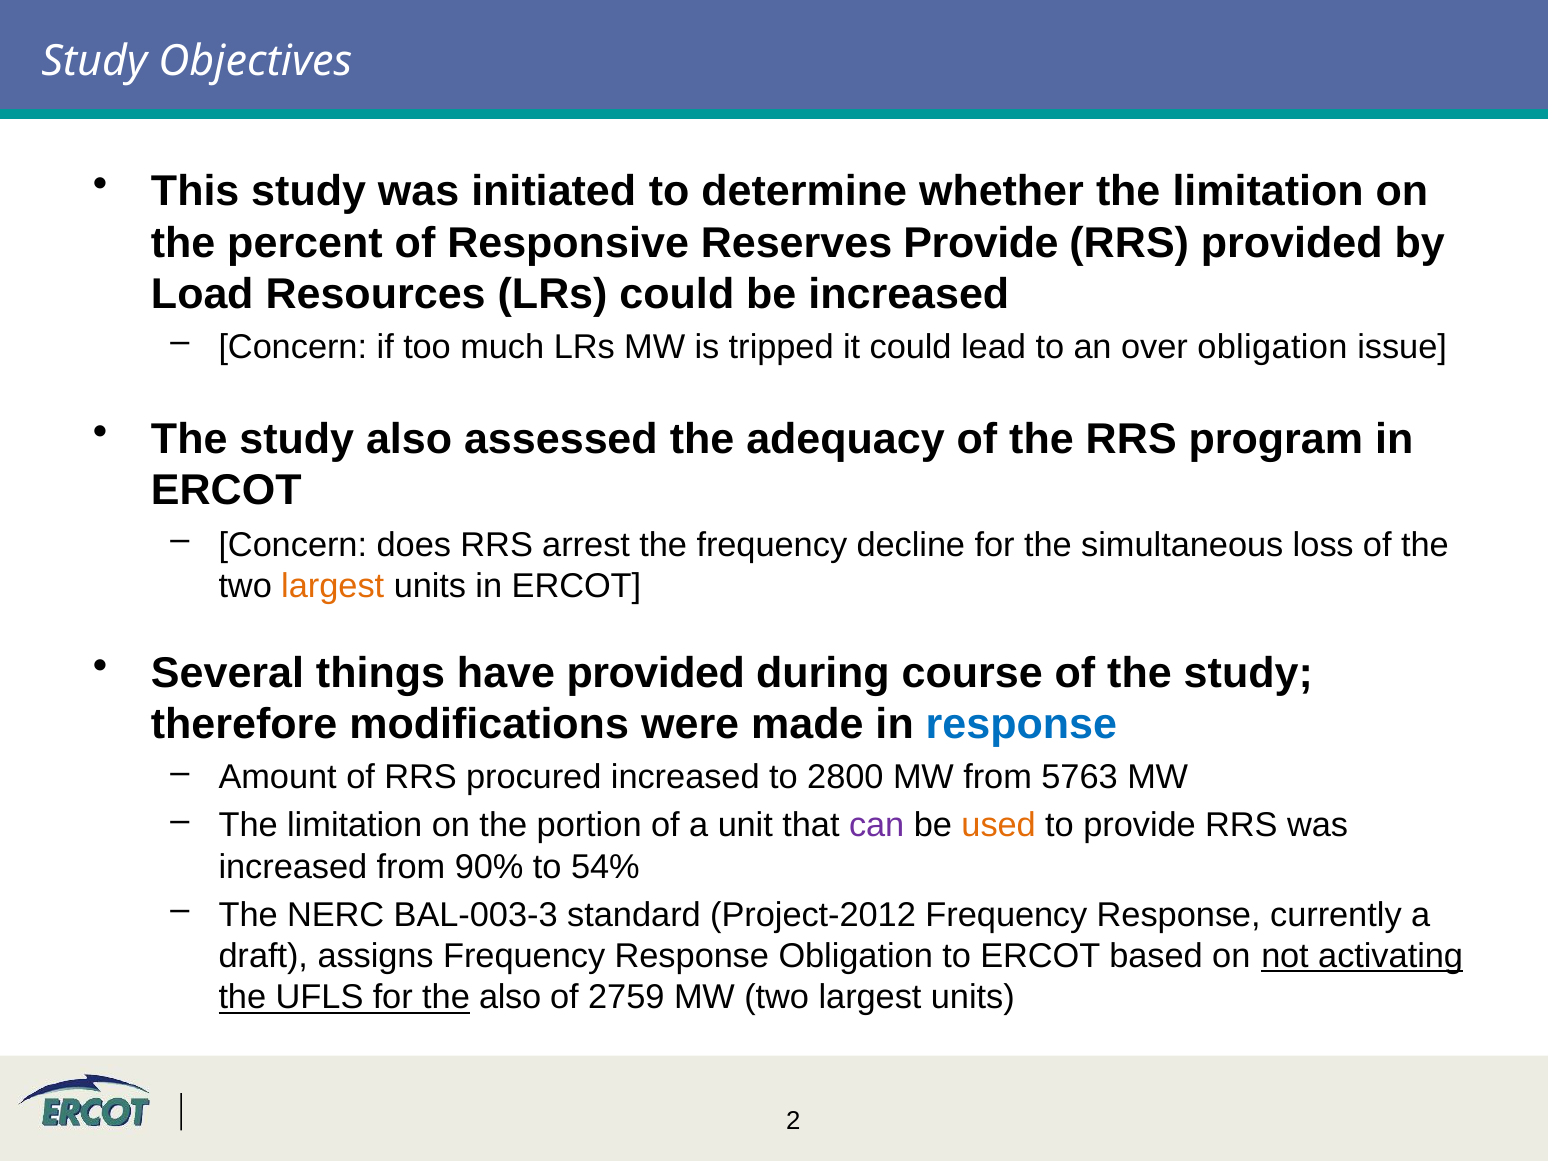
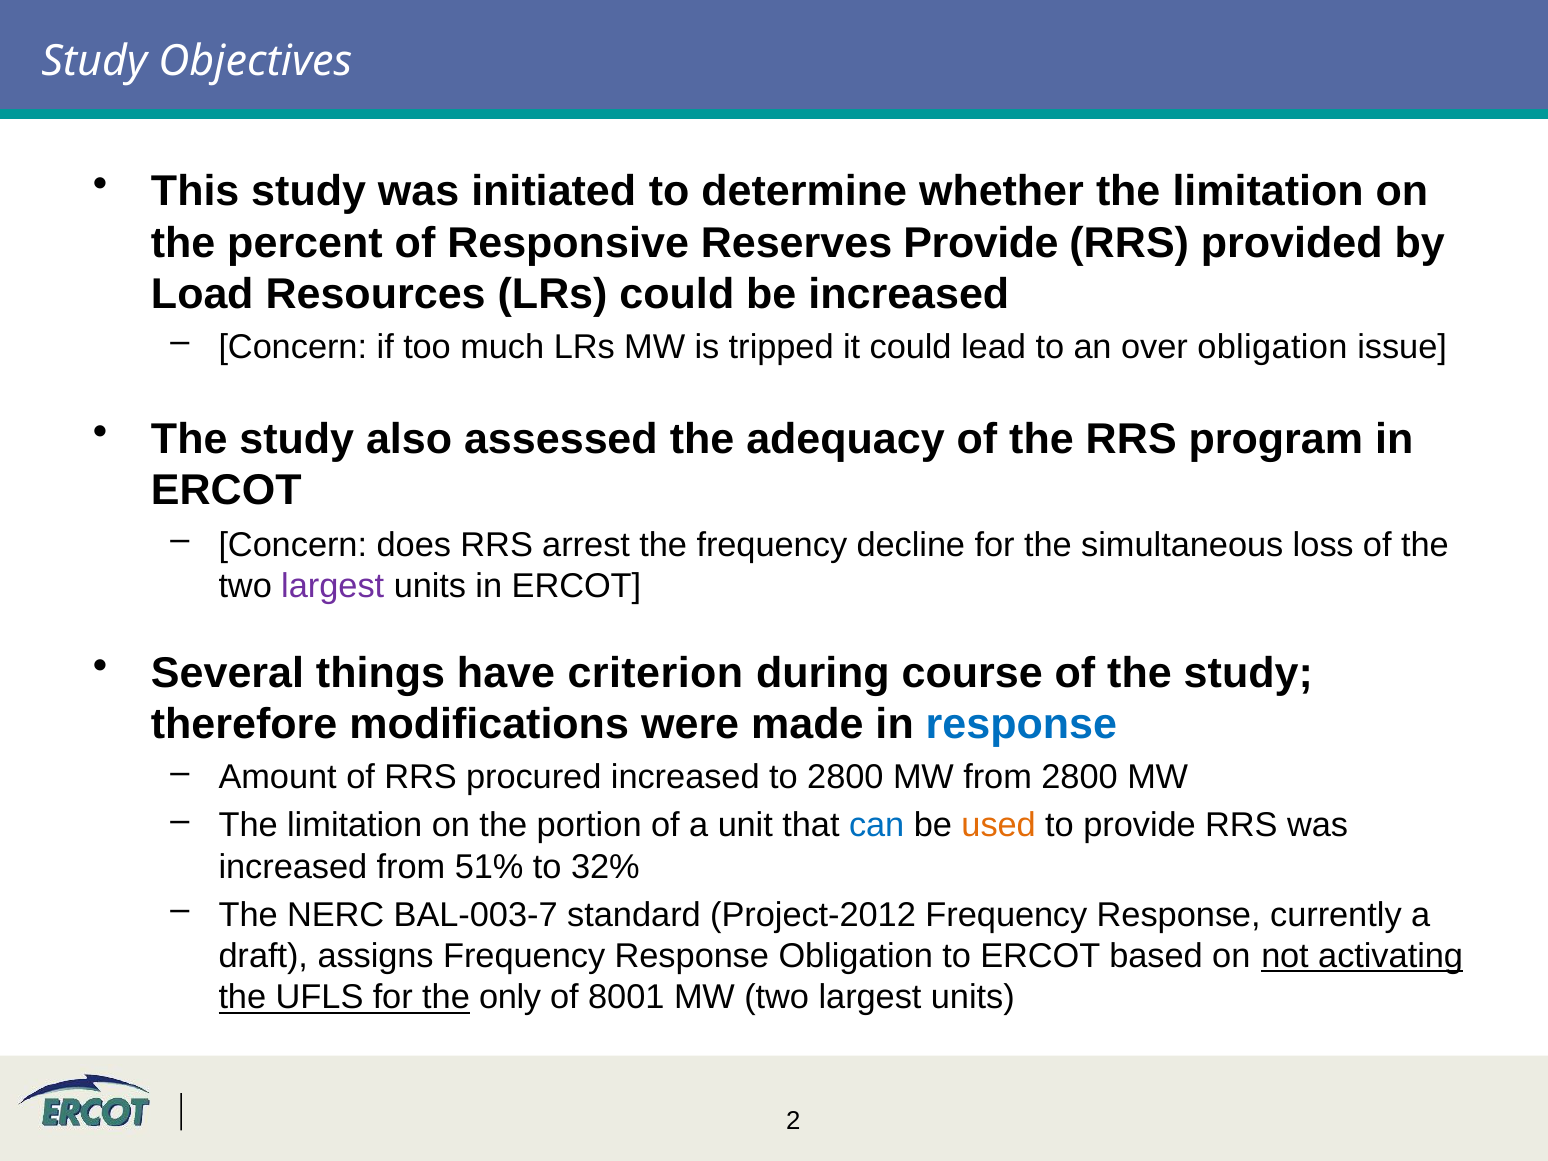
largest at (333, 586) colour: orange -> purple
have provided: provided -> criterion
from 5763: 5763 -> 2800
can colour: purple -> blue
90%: 90% -> 51%
54%: 54% -> 32%
BAL-003-3: BAL-003-3 -> BAL-003-7
the also: also -> only
2759: 2759 -> 8001
